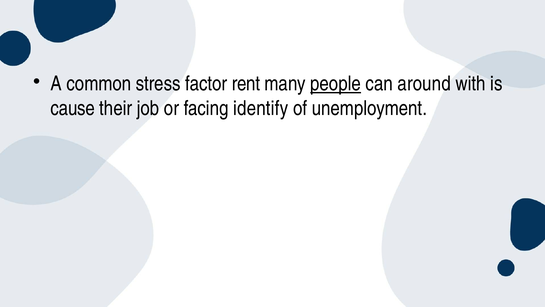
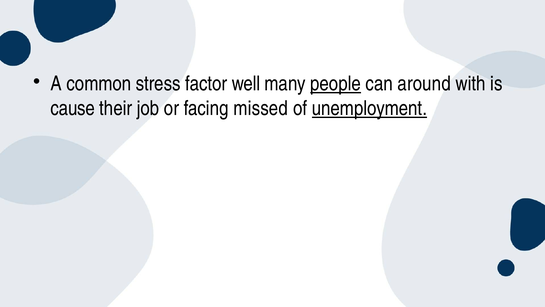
rent: rent -> well
identify: identify -> missed
unemployment underline: none -> present
